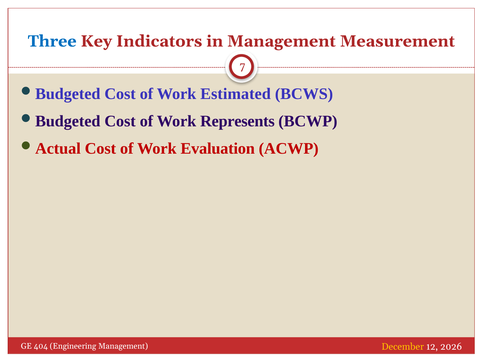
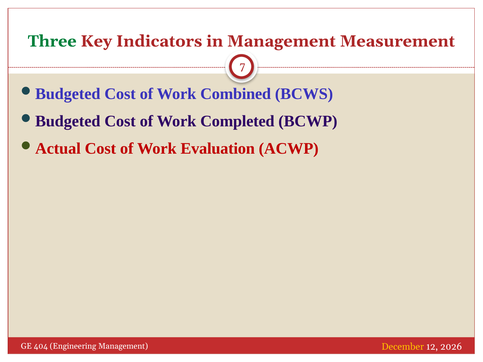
Three colour: blue -> green
Estimated: Estimated -> Combined
Represents: Represents -> Completed
